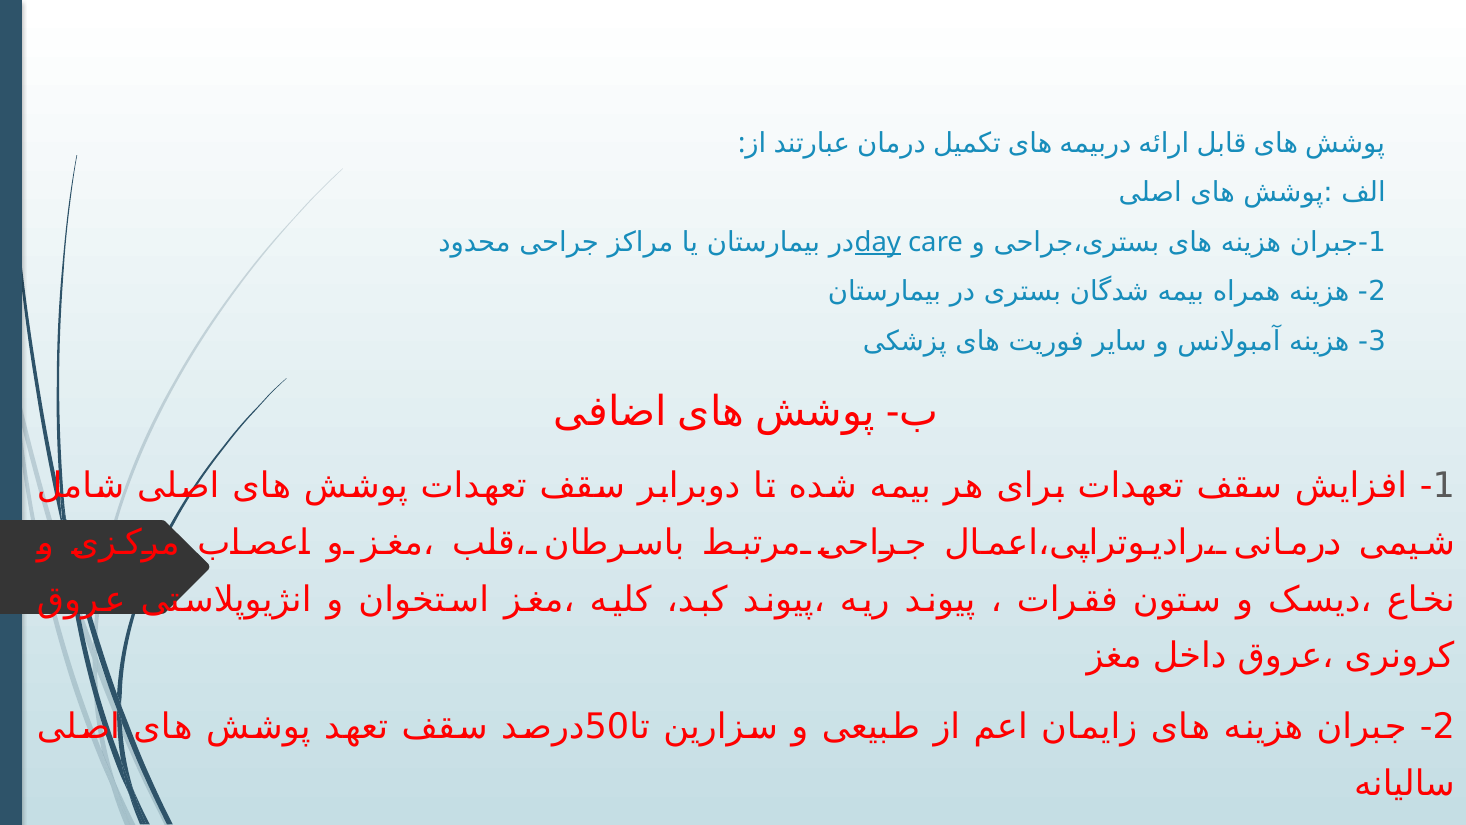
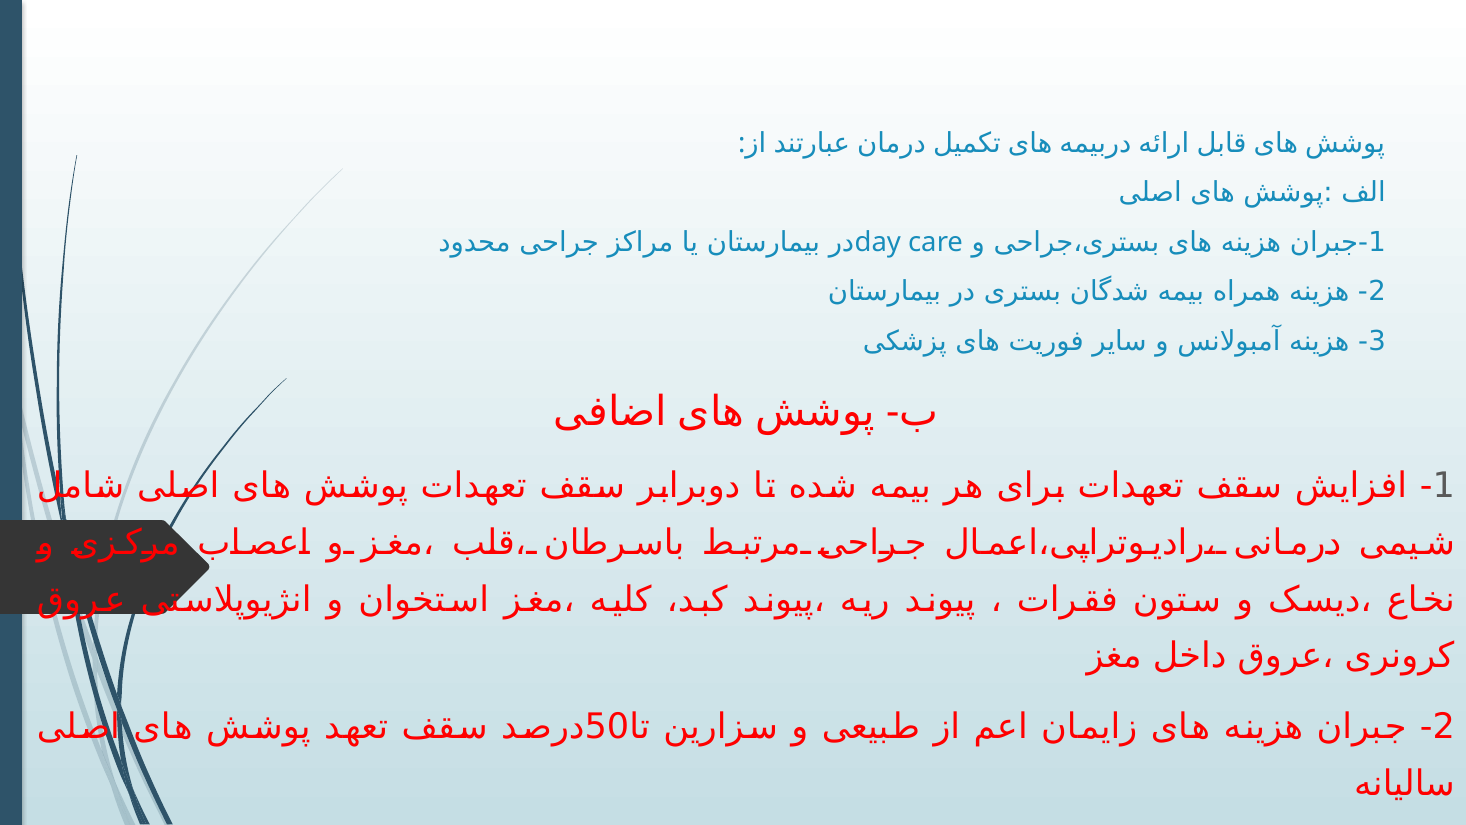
day underline: present -> none
